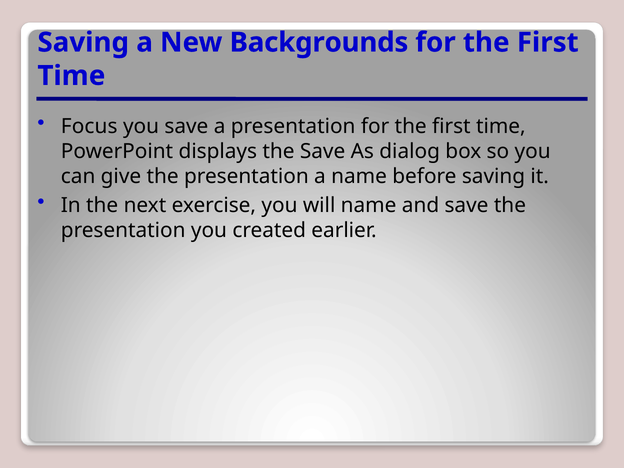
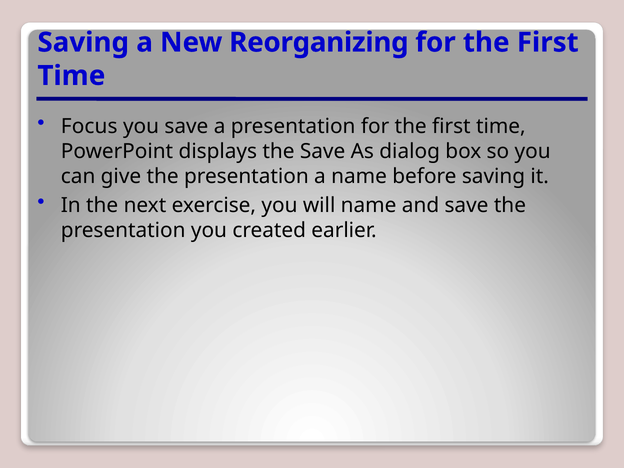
Backgrounds: Backgrounds -> Reorganizing
